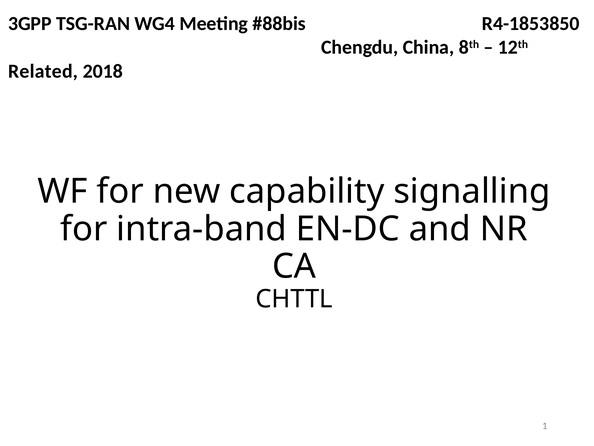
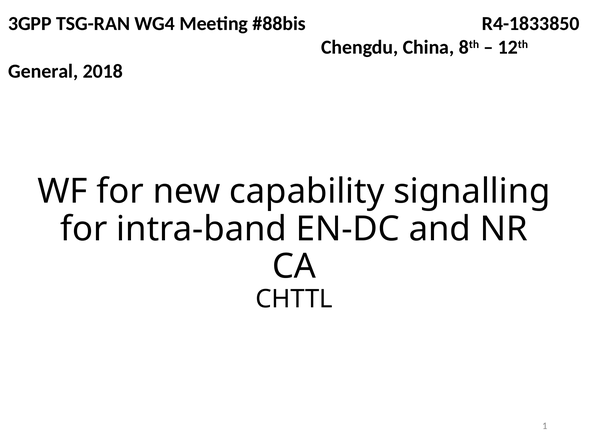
R4-1853850: R4-1853850 -> R4-1833850
Related: Related -> General
